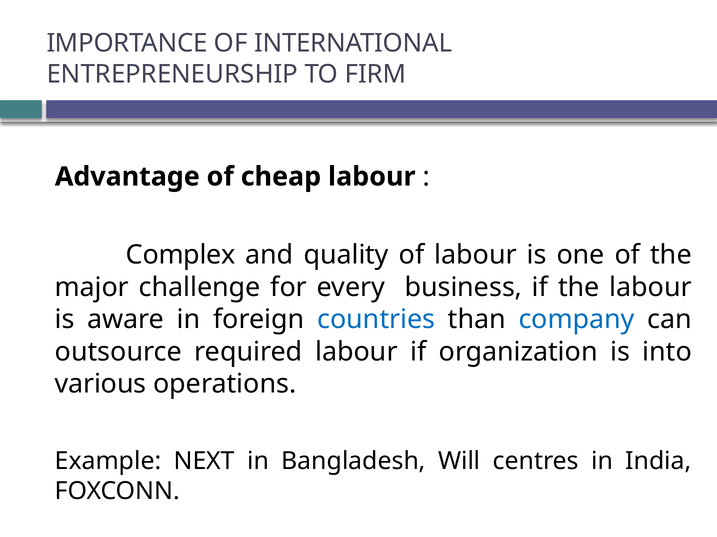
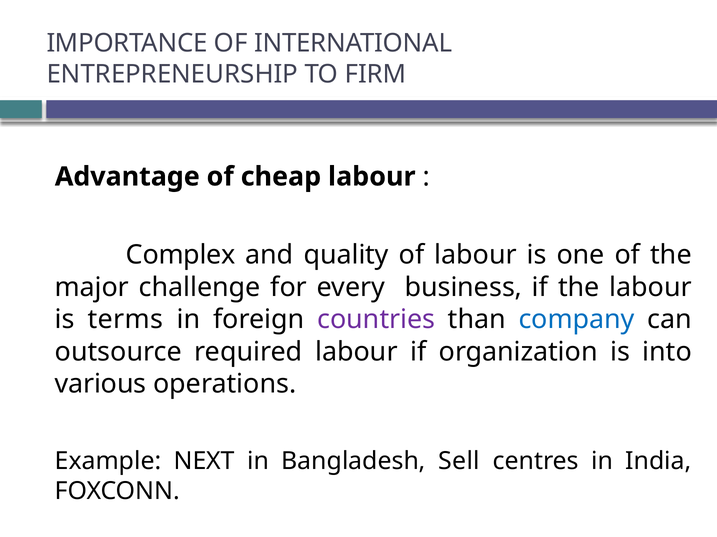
aware: aware -> terms
countries colour: blue -> purple
Will: Will -> Sell
